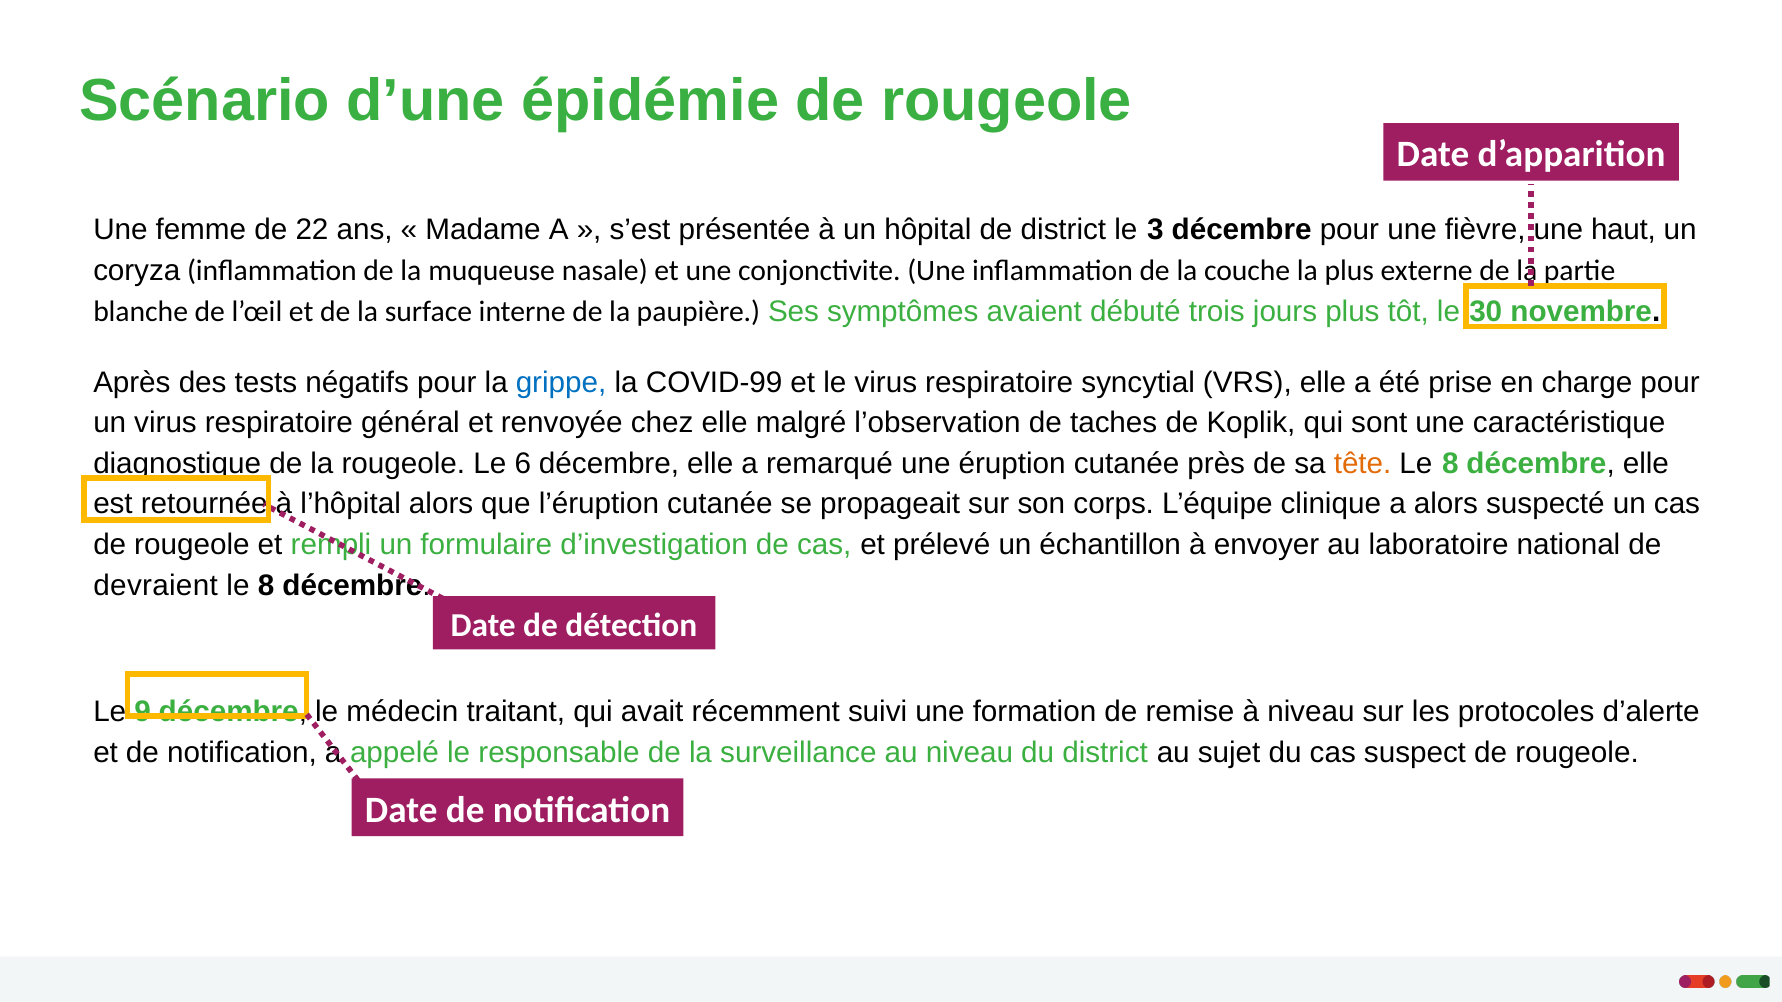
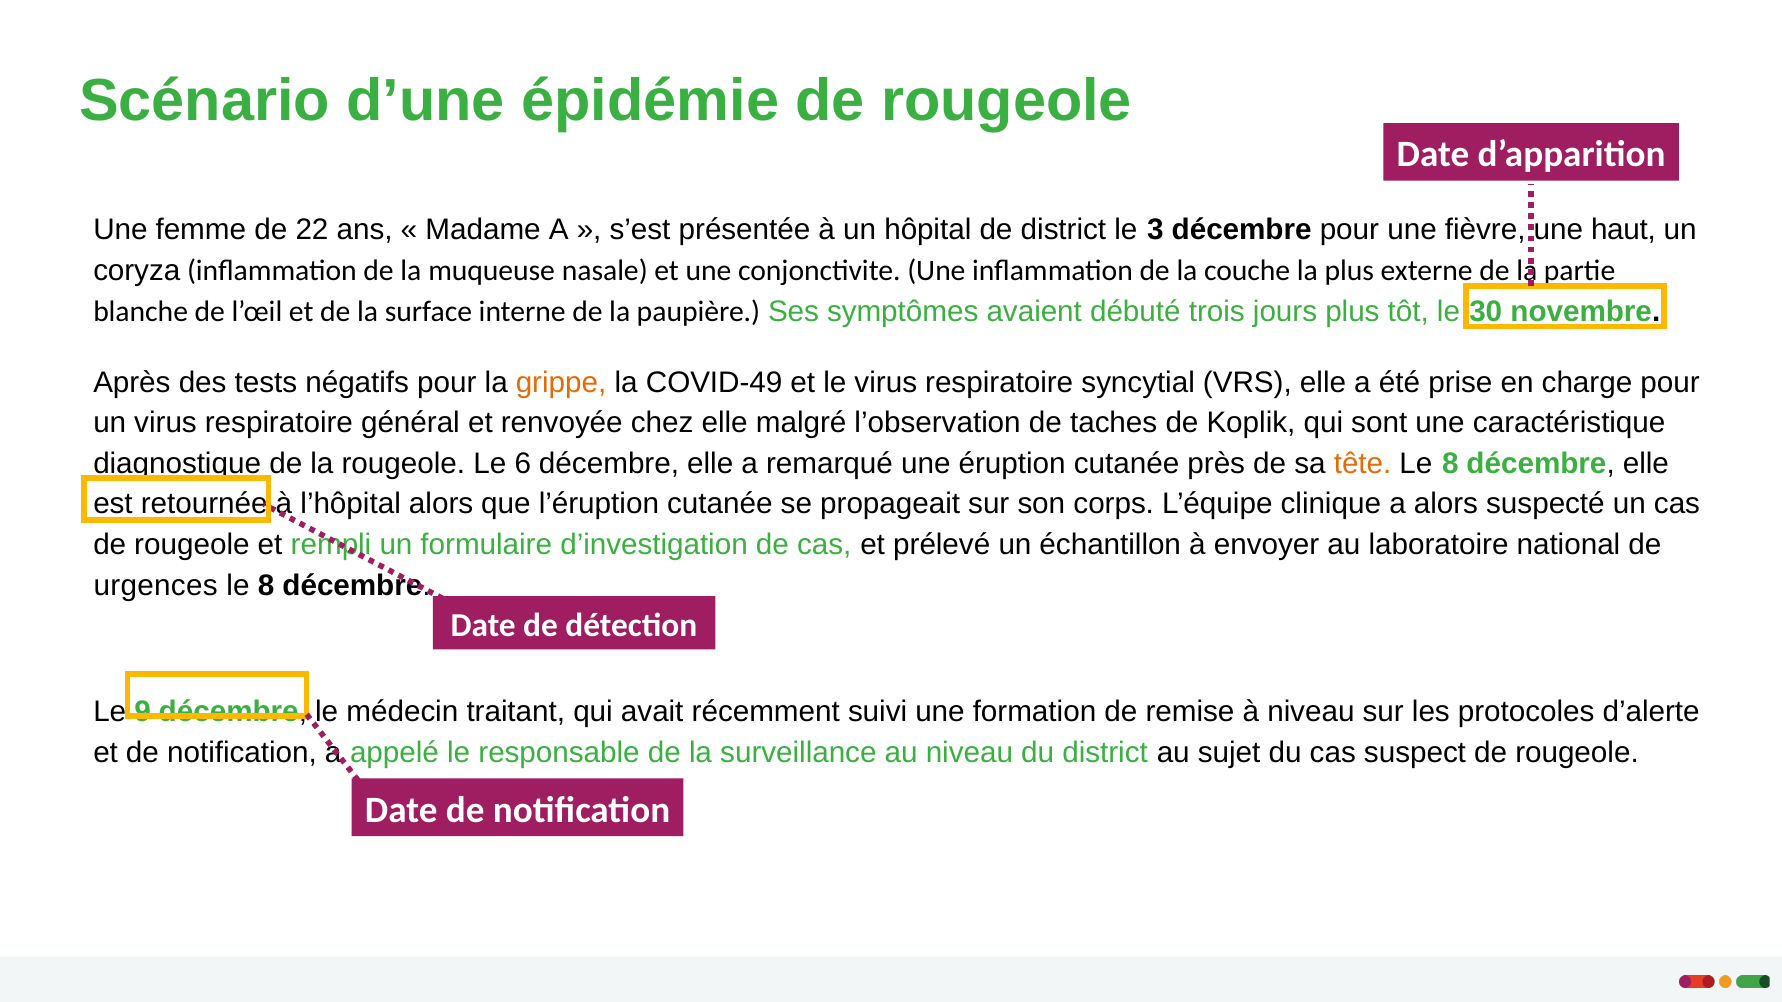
grippe colour: blue -> orange
COVID-99: COVID-99 -> COVID-49
devraient: devraient -> urgences
